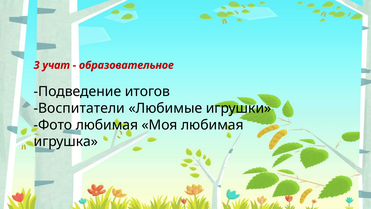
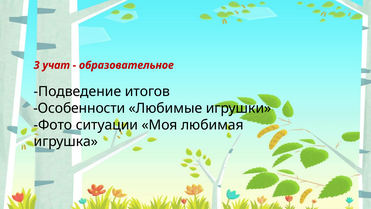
Воспитатели: Воспитатели -> Особенности
Фото любимая: любимая -> ситуации
